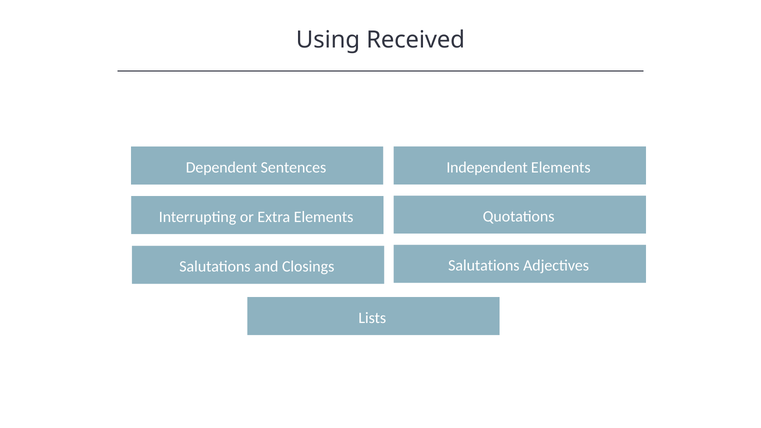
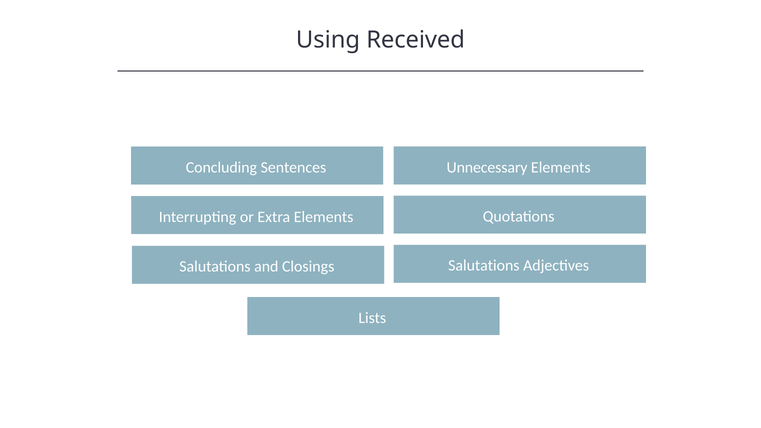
Dependent: Dependent -> Concluding
Independent: Independent -> Unnecessary
